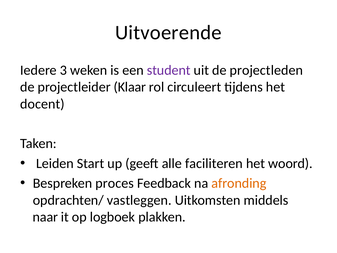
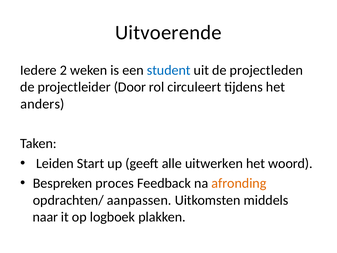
3: 3 -> 2
student colour: purple -> blue
Klaar: Klaar -> Door
docent: docent -> anders
faciliteren: faciliteren -> uitwerken
vastleggen: vastleggen -> aanpassen
